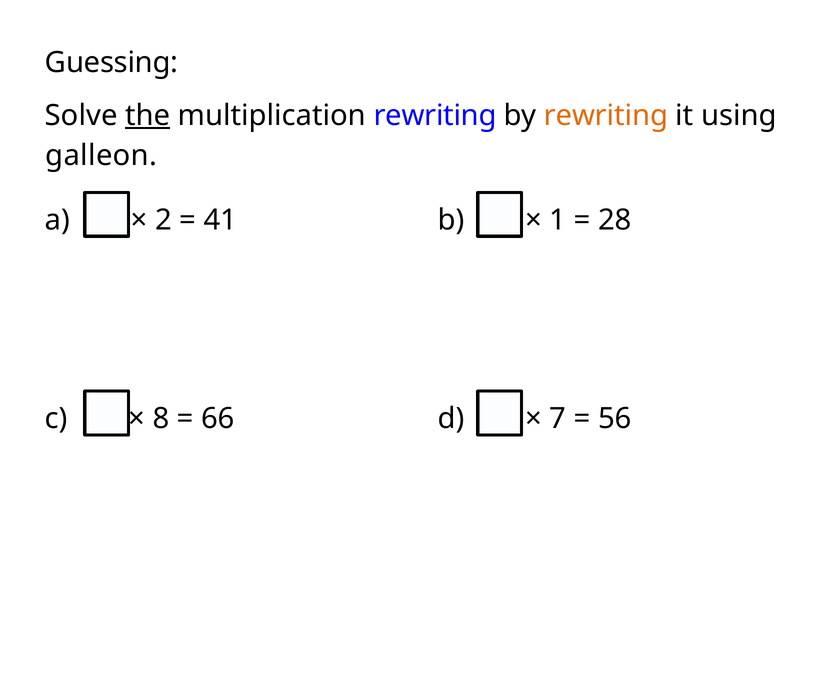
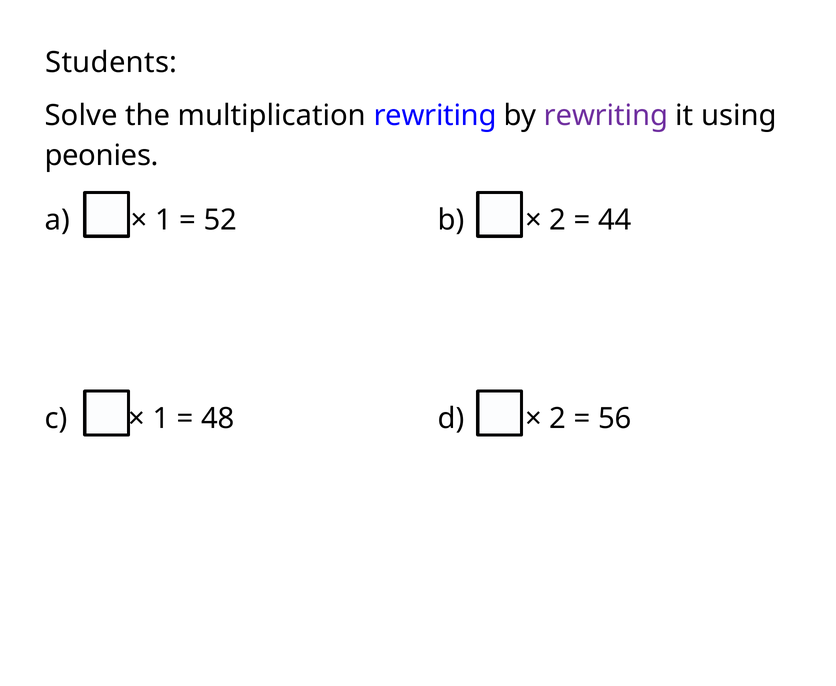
Guessing: Guessing -> Students
the underline: present -> none
rewriting at (606, 115) colour: orange -> purple
galleon: galleon -> peonies
2 at (163, 220): 2 -> 1
41: 41 -> 52
1 at (558, 220): 1 -> 2
28: 28 -> 44
8 at (161, 418): 8 -> 1
66: 66 -> 48
7 at (558, 418): 7 -> 2
